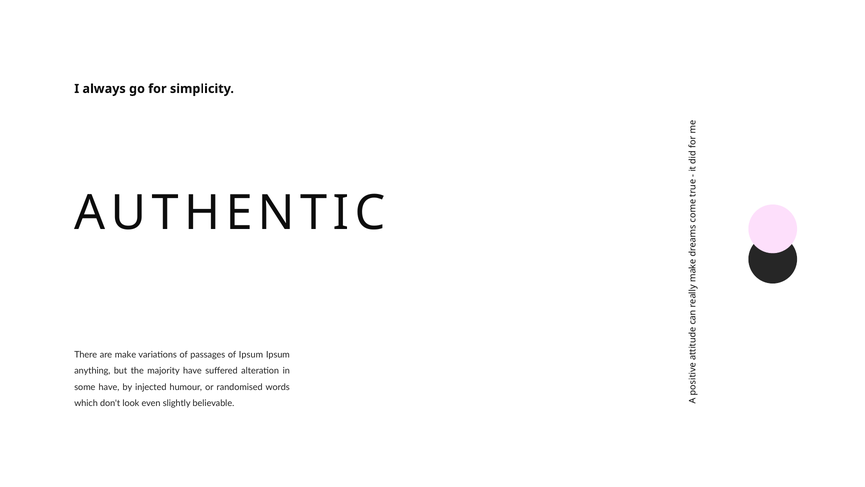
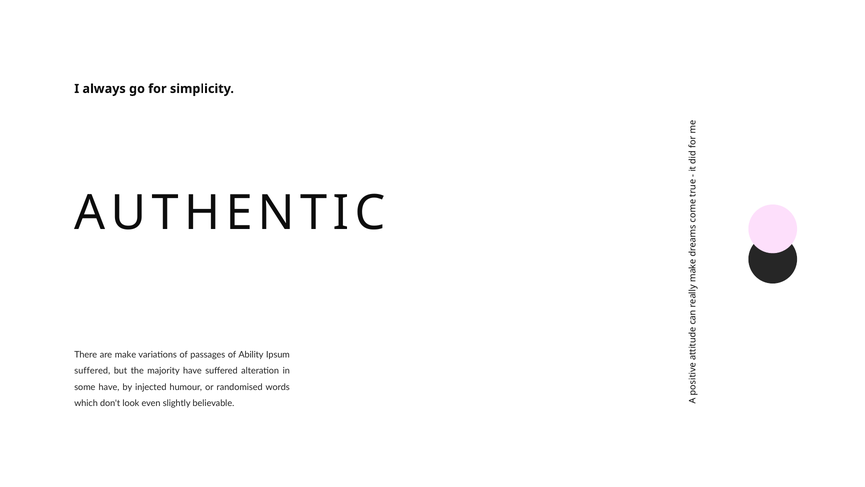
of Ipsum: Ipsum -> Ability
anything at (92, 370): anything -> suffered
